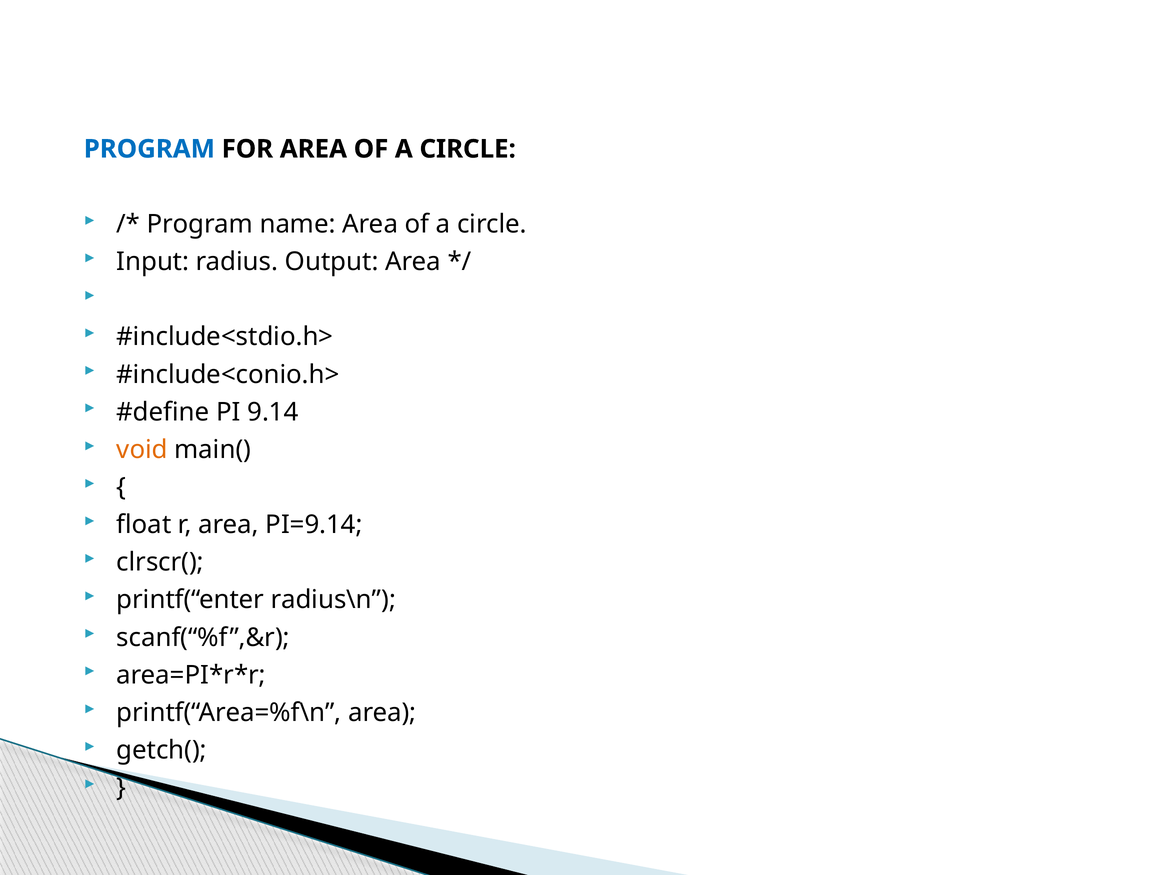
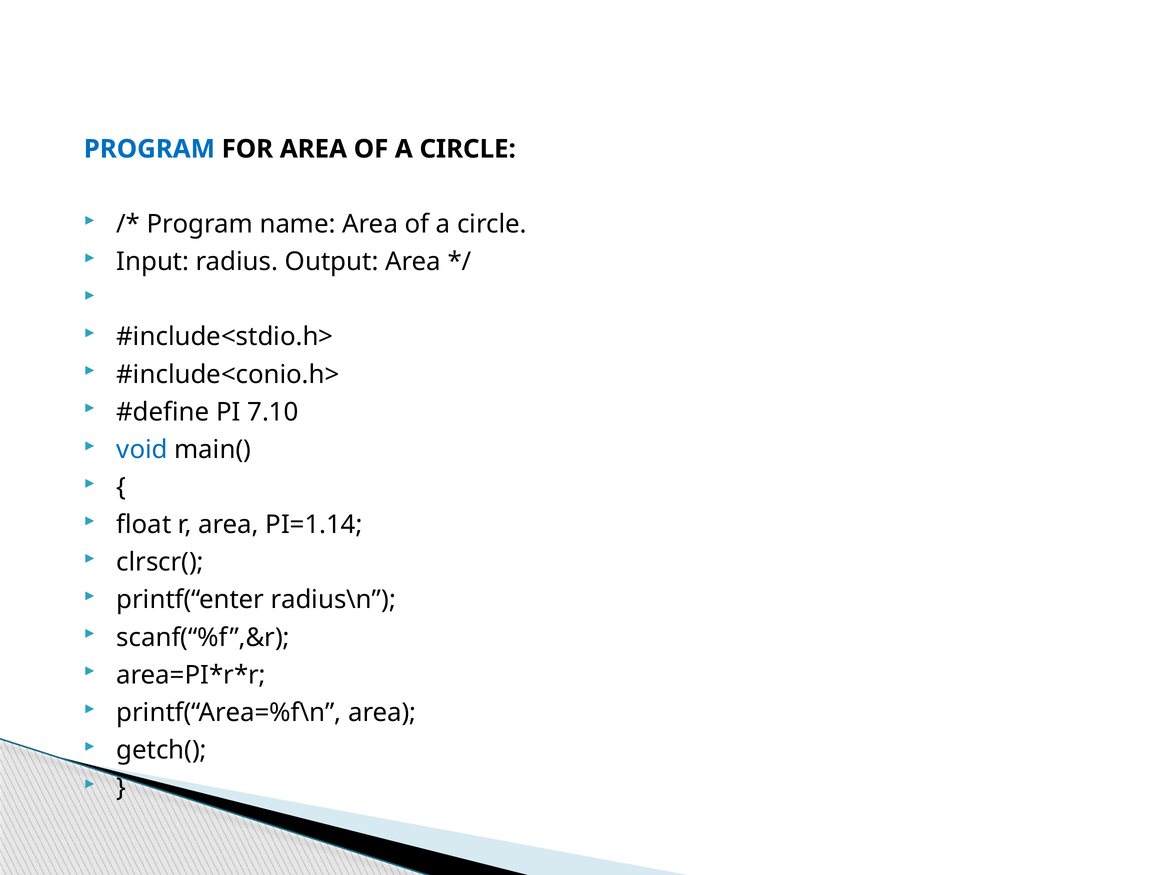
9.14: 9.14 -> 7.10
void colour: orange -> blue
PI=9.14: PI=9.14 -> PI=1.14
